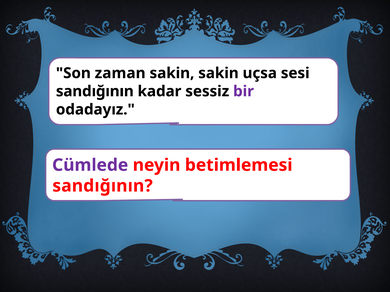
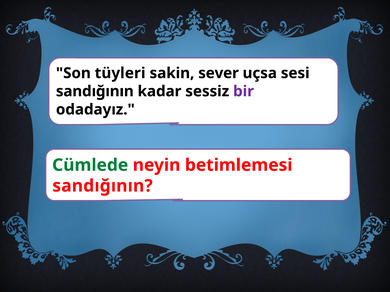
zaman: zaman -> tüyleri
sakin sakin: sakin -> sever
Cümlede colour: purple -> green
